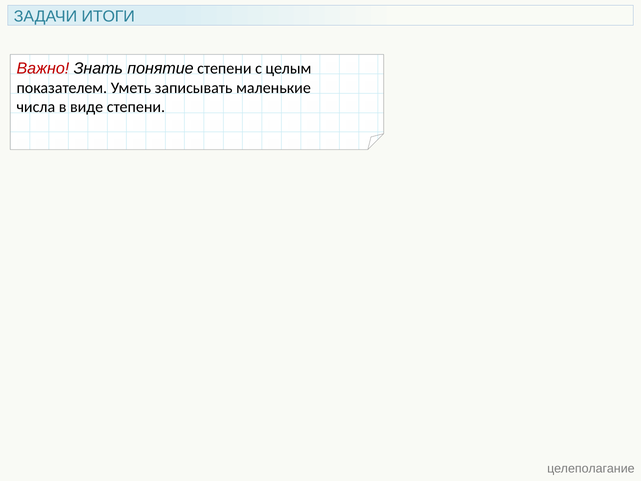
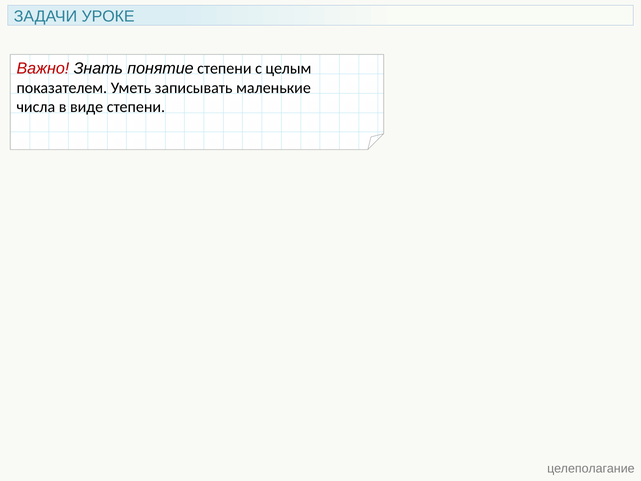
ИТОГИ: ИТОГИ -> УРОКЕ
